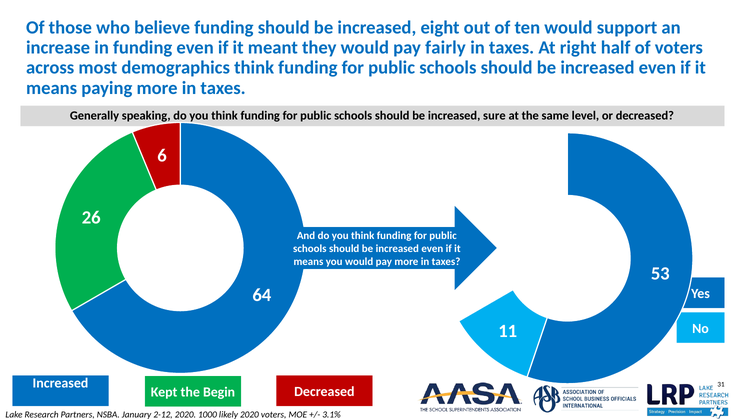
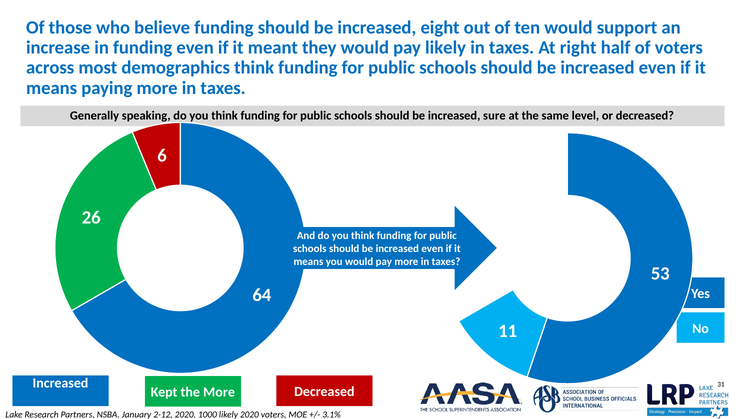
pay fairly: fairly -> likely
the Begin: Begin -> More
